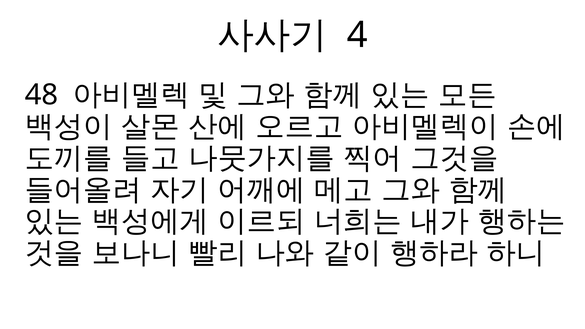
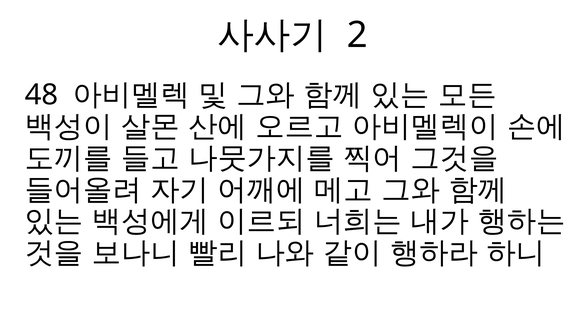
4: 4 -> 2
